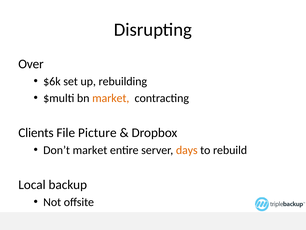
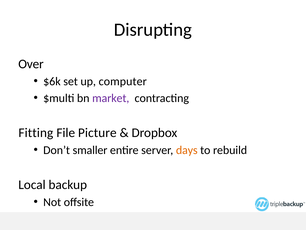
rebuilding: rebuilding -> computer
market at (111, 98) colour: orange -> purple
Clients: Clients -> Fitting
Don’t market: market -> smaller
